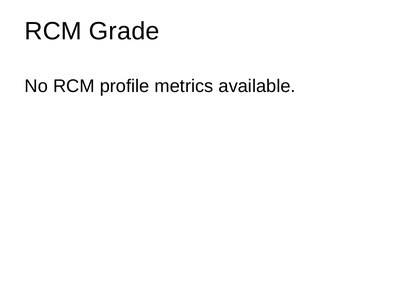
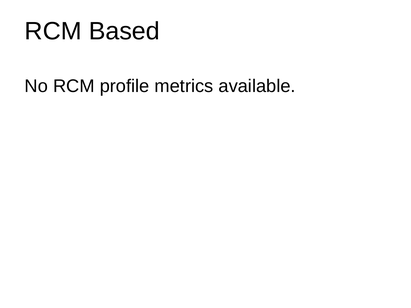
Grade: Grade -> Based
